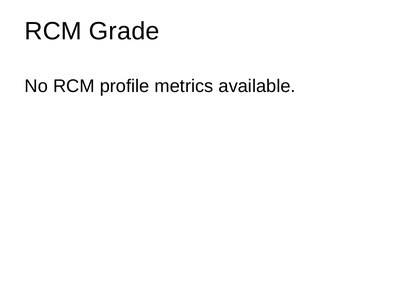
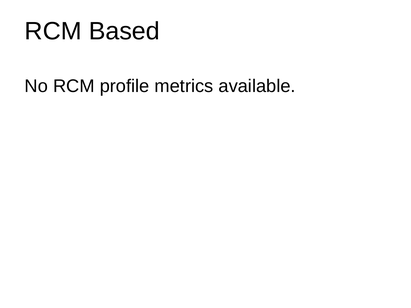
Grade: Grade -> Based
